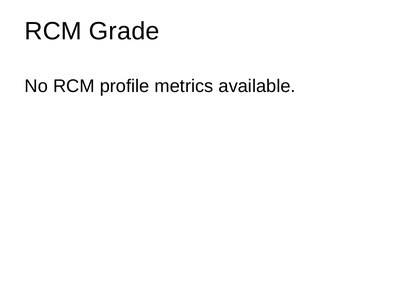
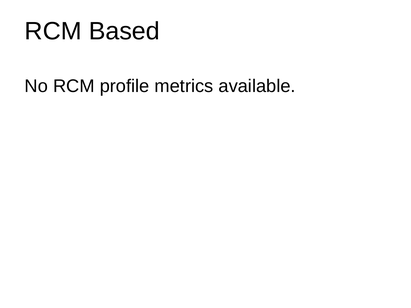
Grade: Grade -> Based
